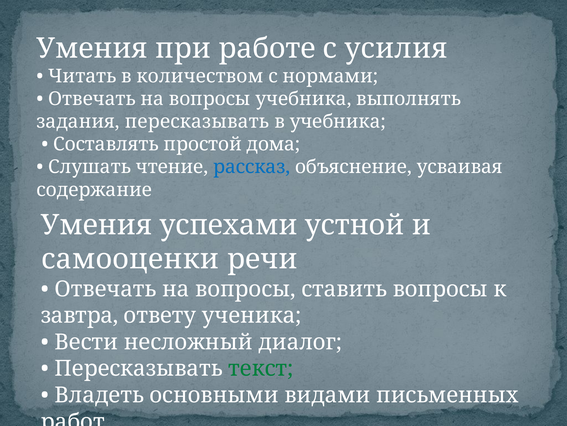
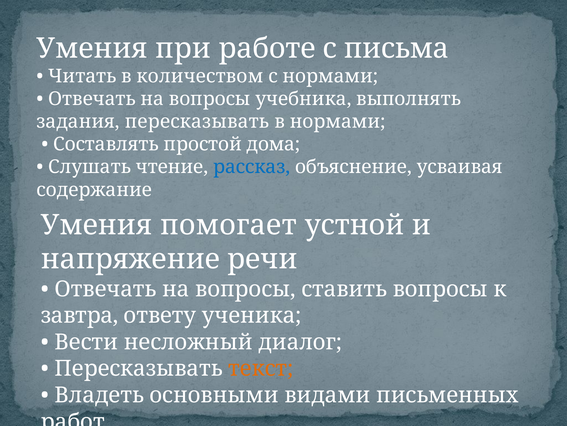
усилия: усилия -> письма
в учебника: учебника -> нормами
успехами: успехами -> помогает
самооценки: самооценки -> напряжение
текст colour: green -> orange
